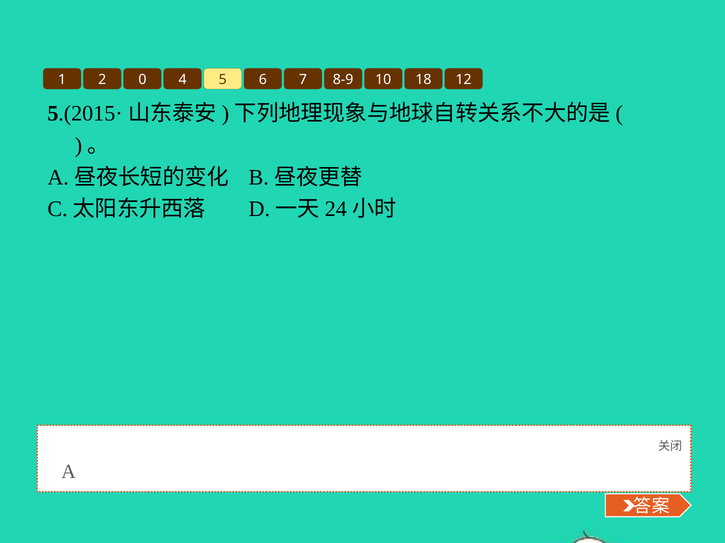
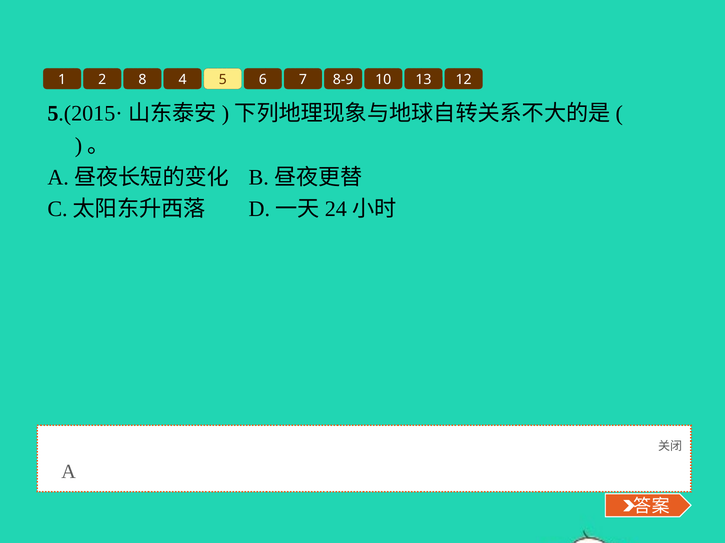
0: 0 -> 8
18: 18 -> 13
